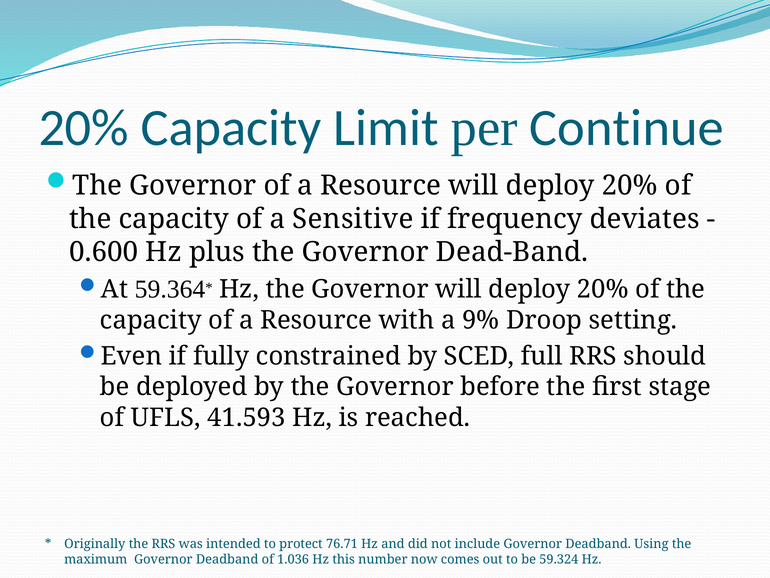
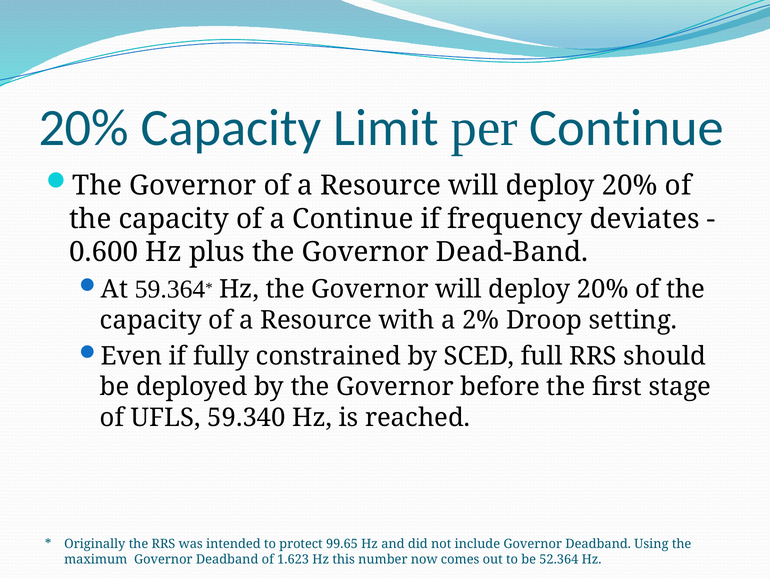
a Sensitive: Sensitive -> Continue
9%: 9% -> 2%
41.593: 41.593 -> 59.340
76.71: 76.71 -> 99.65
1.036: 1.036 -> 1.623
59.324: 59.324 -> 52.364
